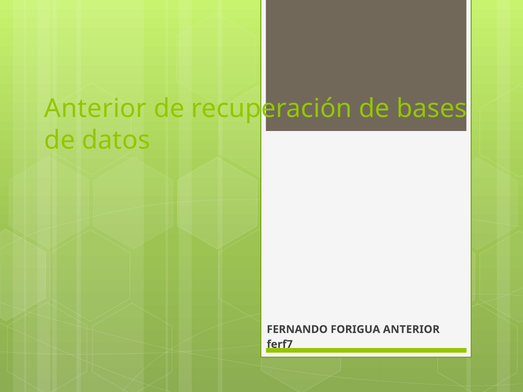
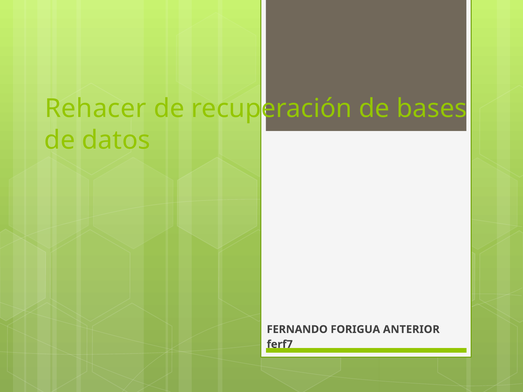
Anterior at (96, 109): Anterior -> Rehacer
